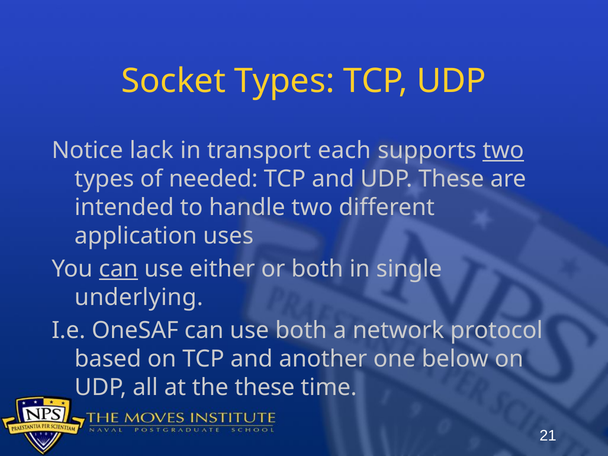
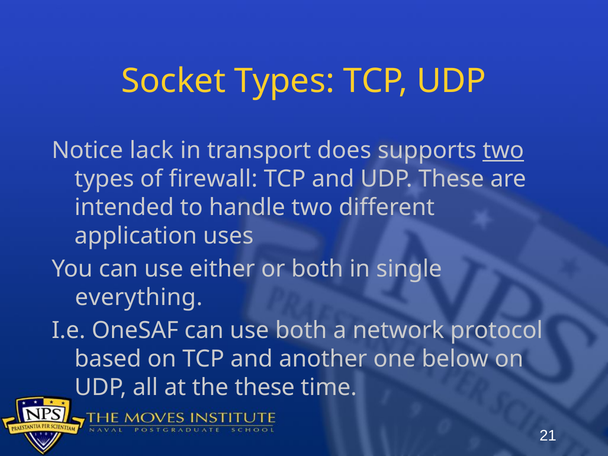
each: each -> does
needed: needed -> firewall
can at (118, 269) underline: present -> none
underlying: underlying -> everything
